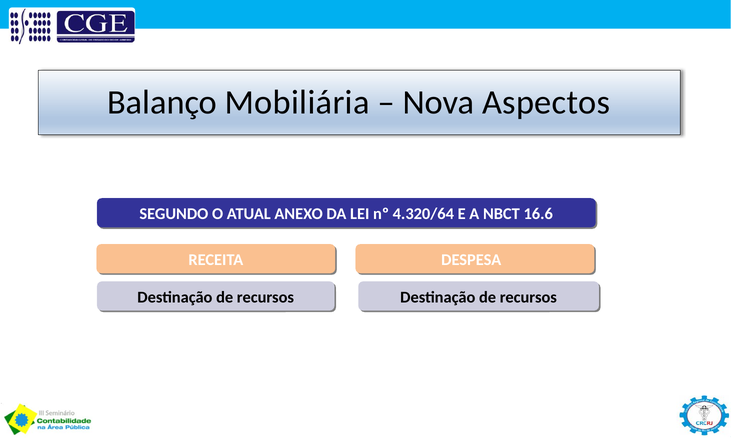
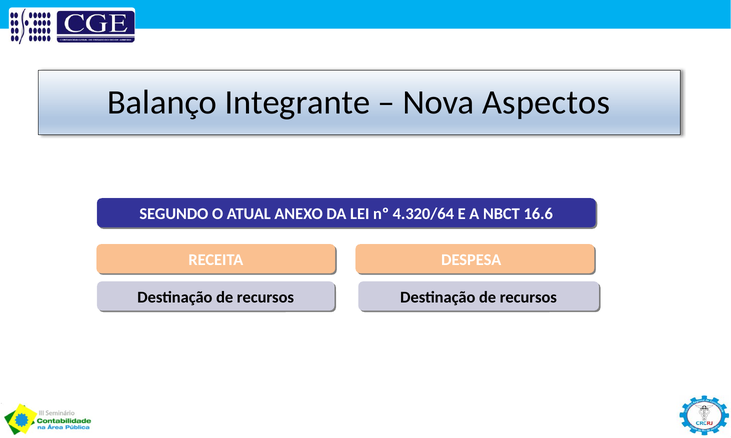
Mobiliária: Mobiliária -> Integrante
